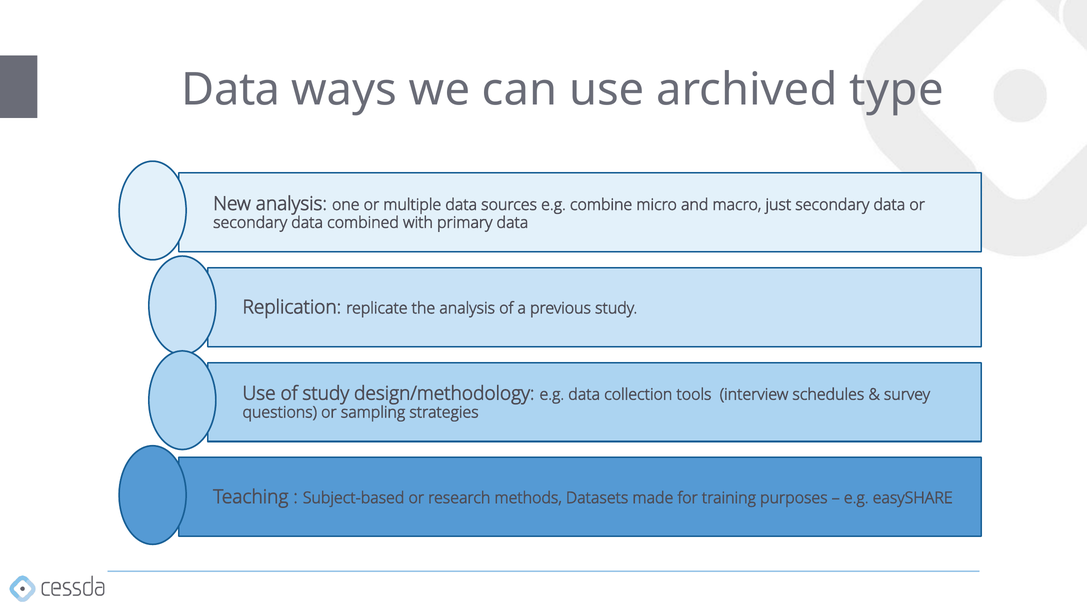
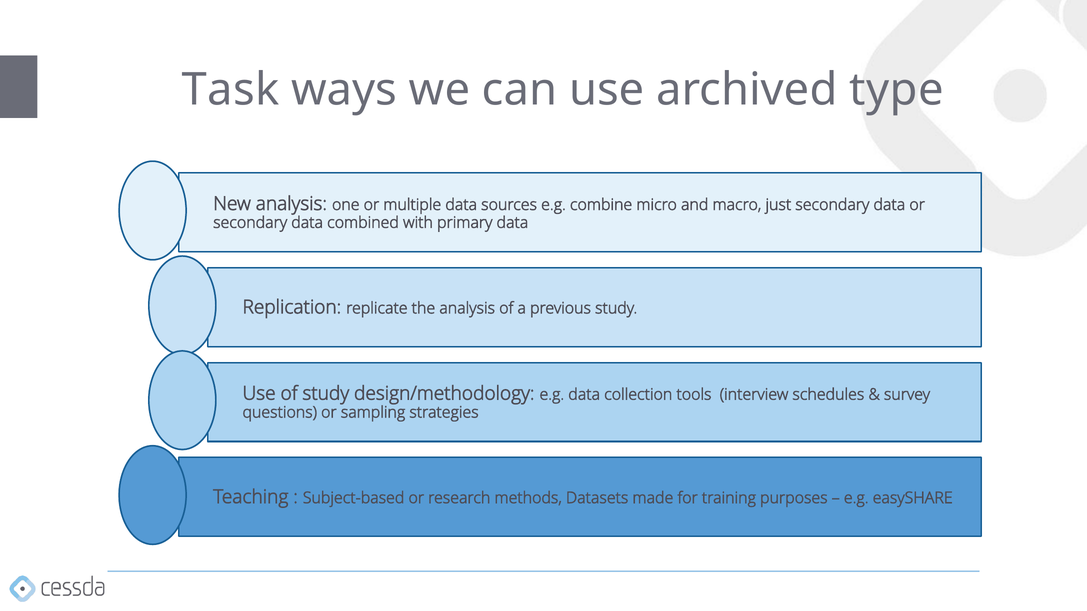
Data at (231, 90): Data -> Task
